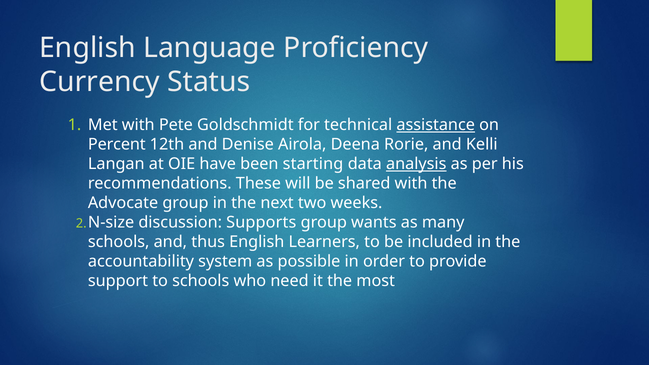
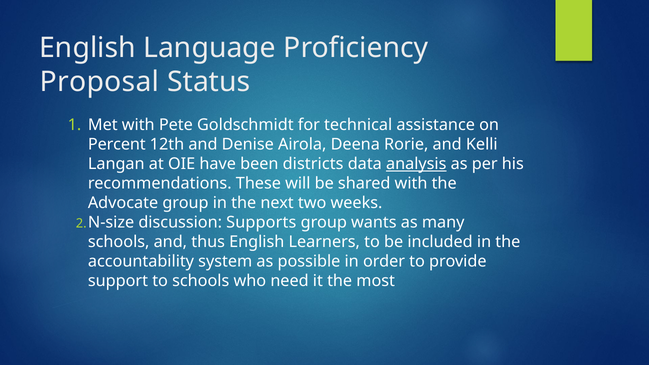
Currency: Currency -> Proposal
assistance underline: present -> none
starting: starting -> districts
